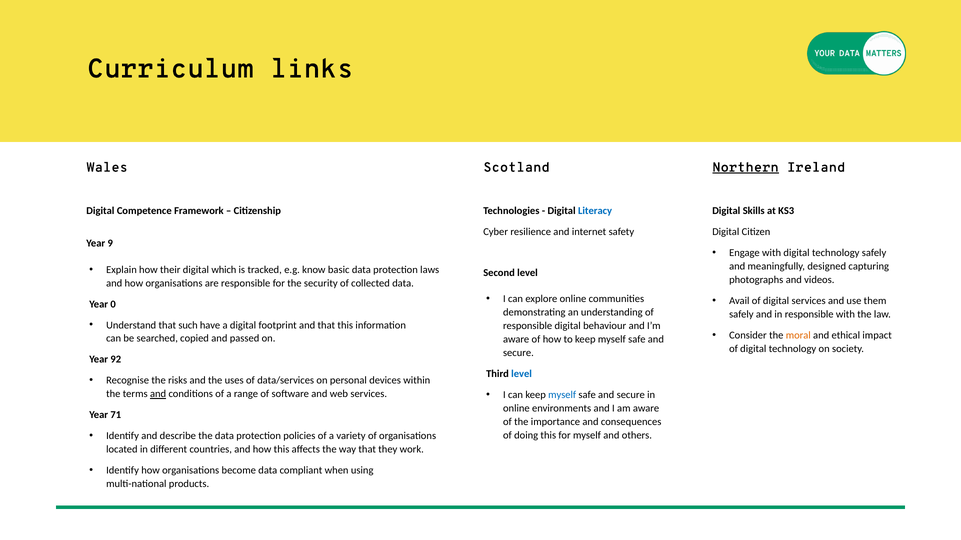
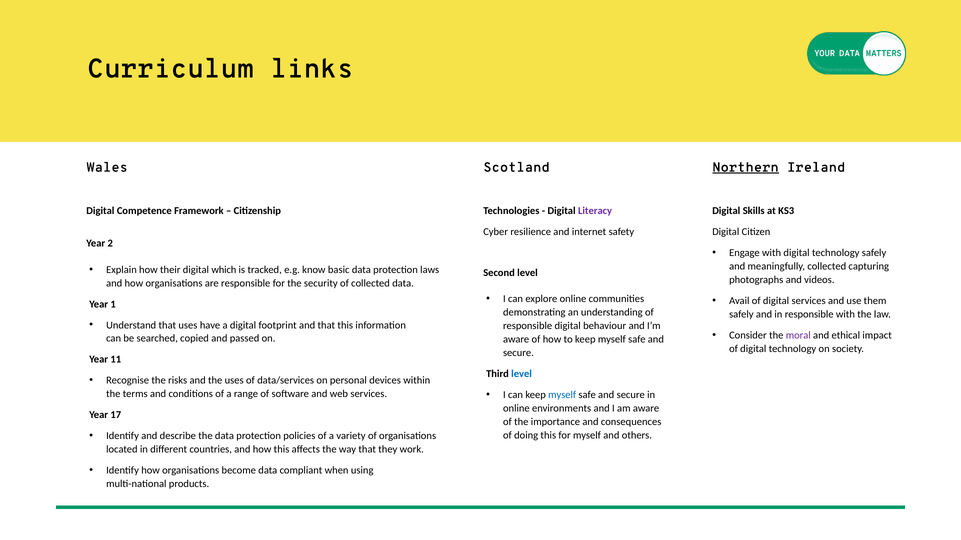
Literacy colour: blue -> purple
9: 9 -> 2
meaningfully designed: designed -> collected
0: 0 -> 1
that such: such -> uses
moral colour: orange -> purple
92: 92 -> 11
and at (158, 394) underline: present -> none
71: 71 -> 17
